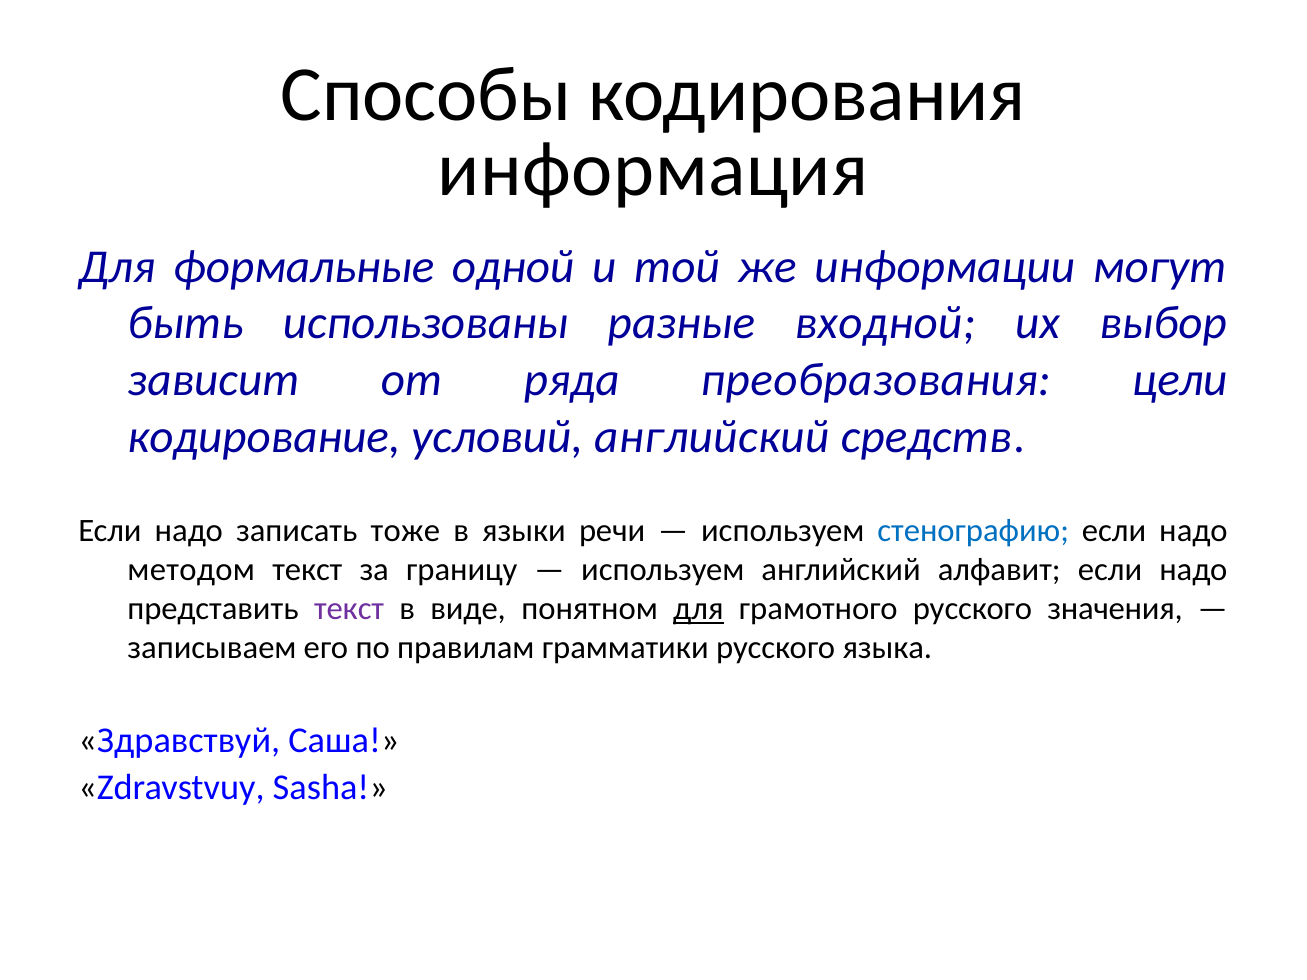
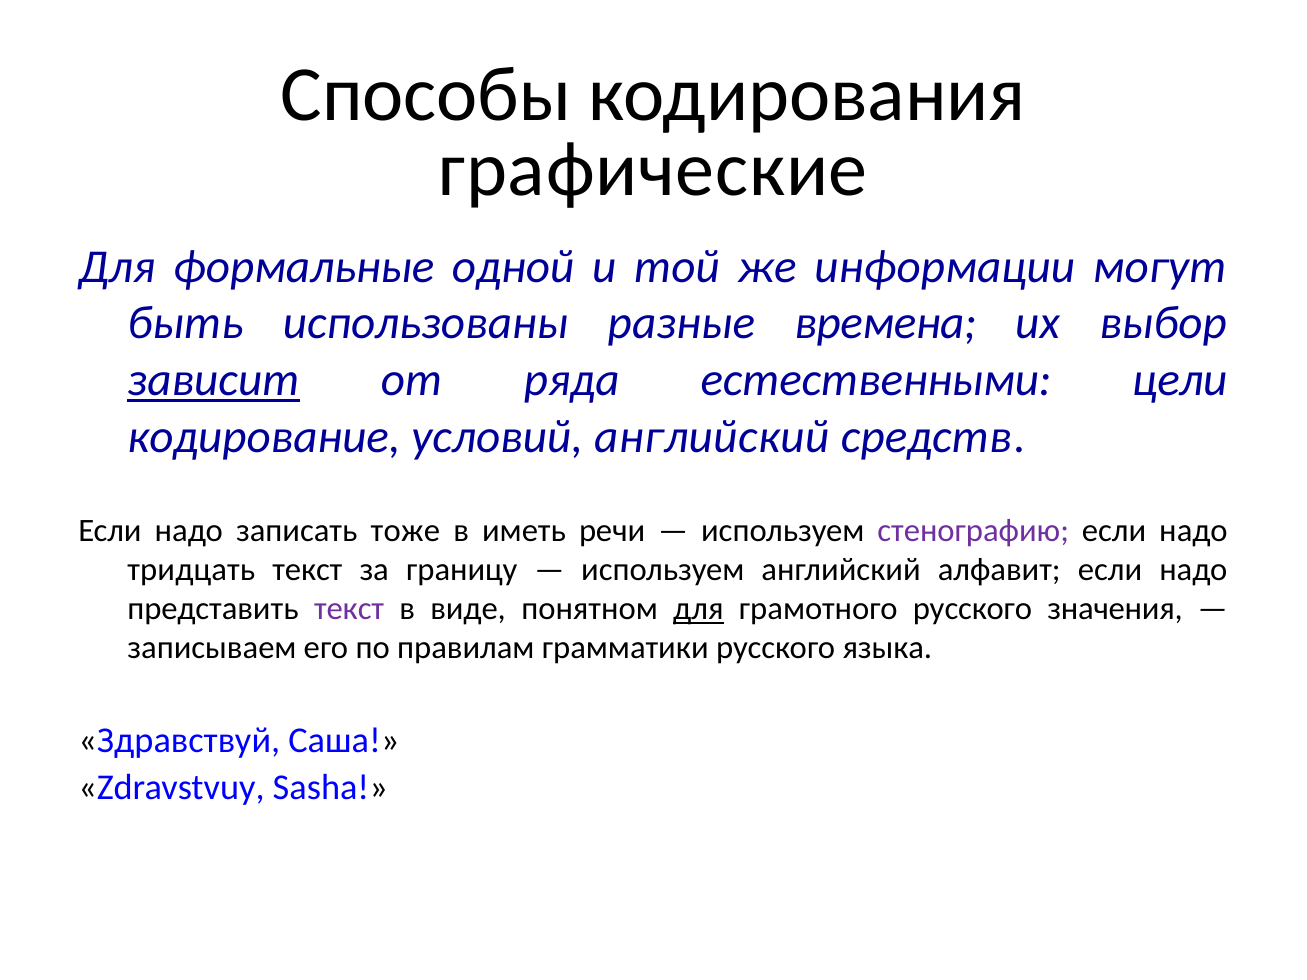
информация: информация -> графические
входной: входной -> времена
зависит underline: none -> present
преобразования: преобразования -> естественными
языки: языки -> иметь
стенографию colour: blue -> purple
методом: методом -> тридцать
